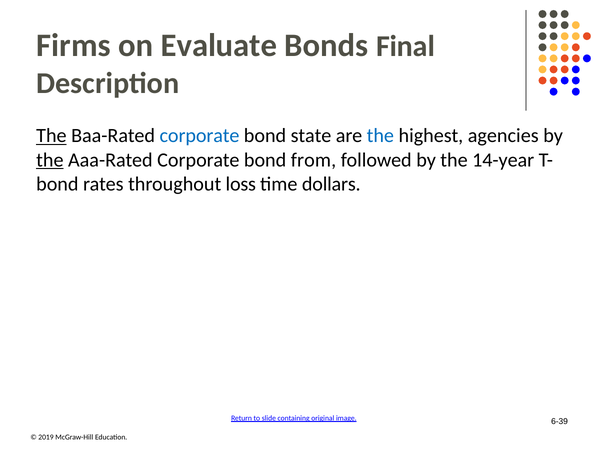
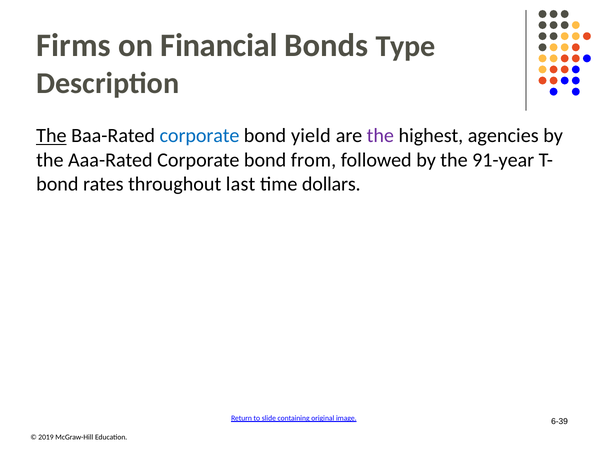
Evaluate: Evaluate -> Financial
Final: Final -> Type
state: state -> yield
the at (380, 136) colour: blue -> purple
the at (50, 160) underline: present -> none
14-year: 14-year -> 91-year
loss: loss -> last
